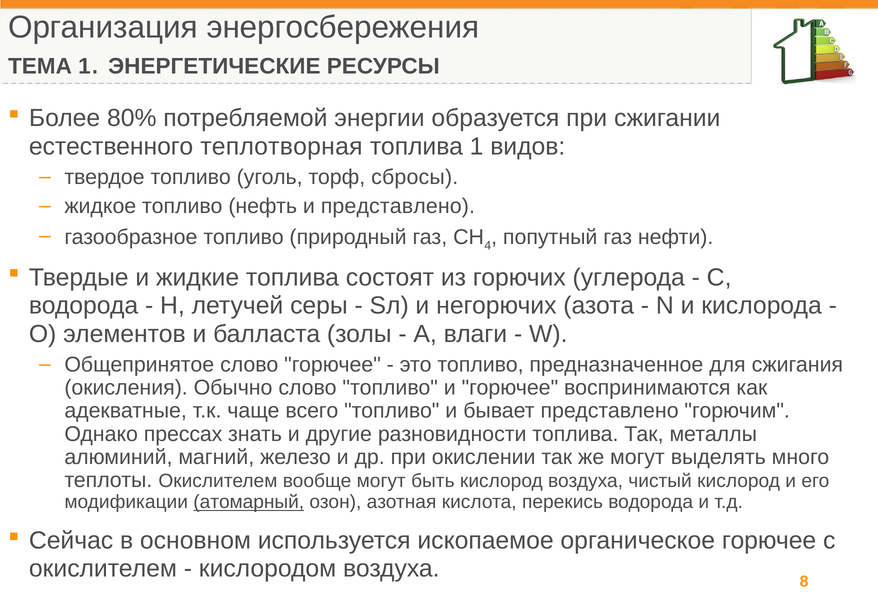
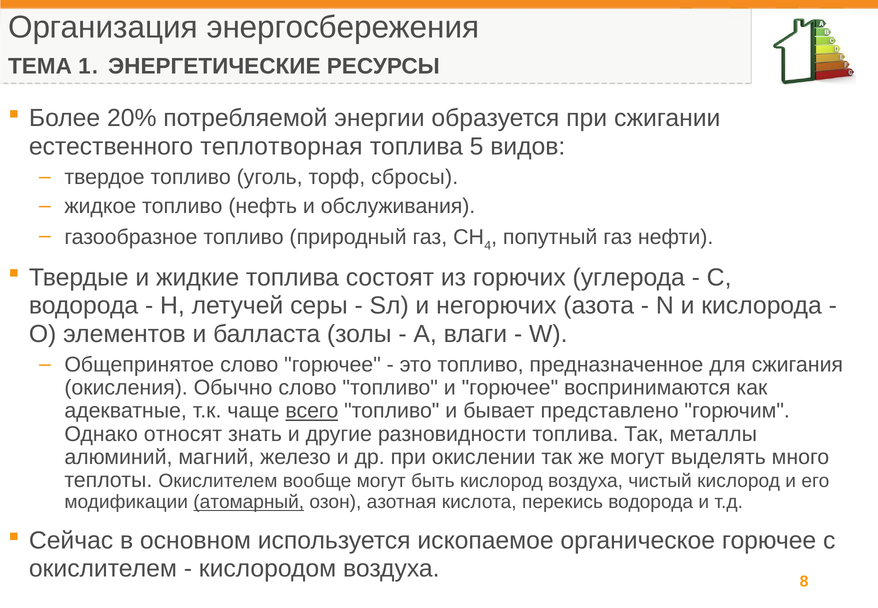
80%: 80% -> 20%
топлива 1: 1 -> 5
и представлено: представлено -> обслуживания
всего underline: none -> present
прессах: прессах -> относят
